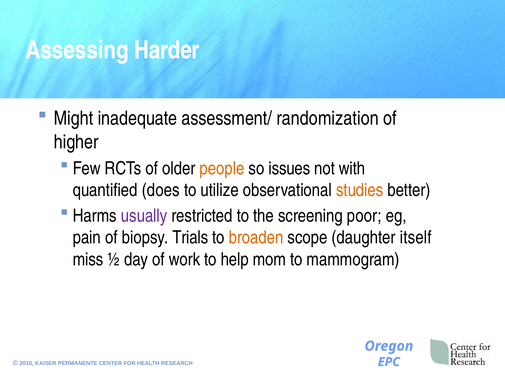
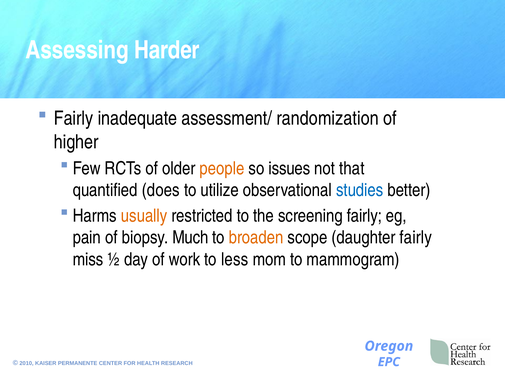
Might at (74, 118): Might -> Fairly
with: with -> that
studies colour: orange -> blue
usually colour: purple -> orange
screening poor: poor -> fairly
Trials: Trials -> Much
daughter itself: itself -> fairly
help: help -> less
